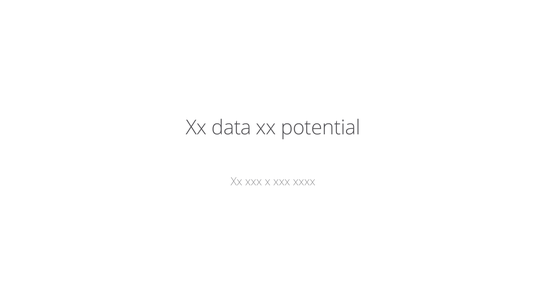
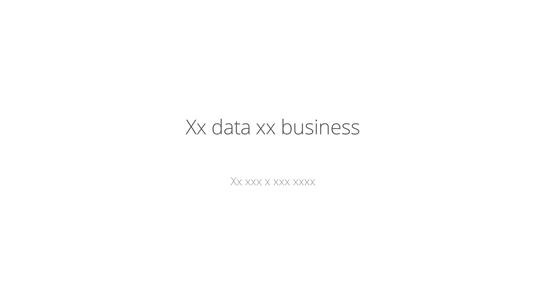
potential: potential -> business
